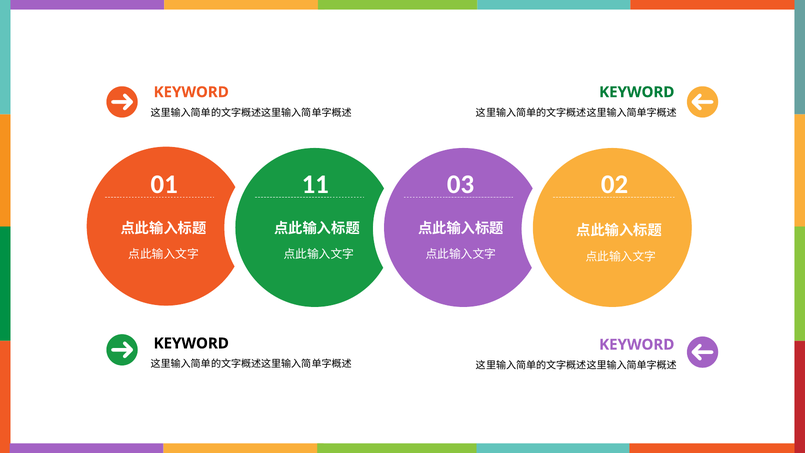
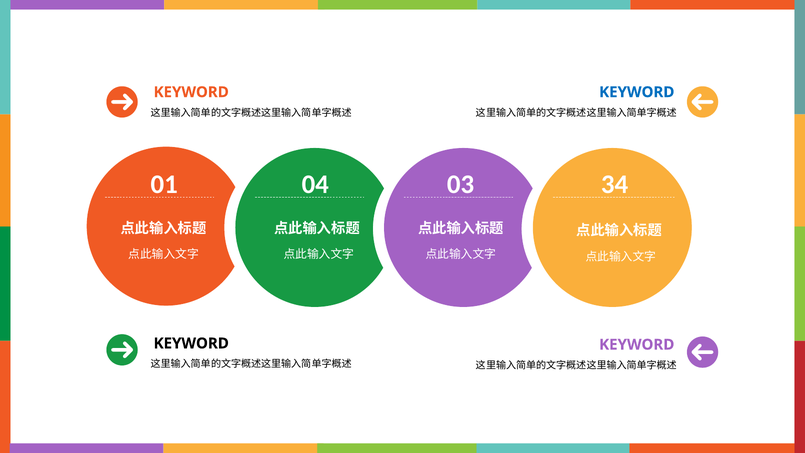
KEYWORD at (637, 92) colour: green -> blue
11: 11 -> 04
02: 02 -> 34
